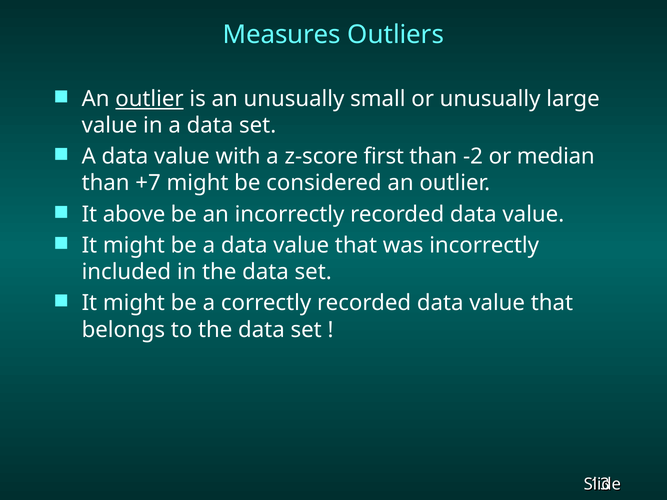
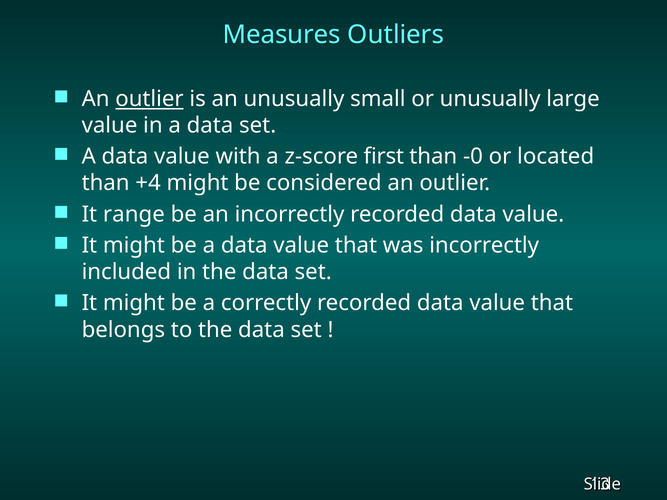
-2: -2 -> -0
median: median -> located
+7: +7 -> +4
above: above -> range
